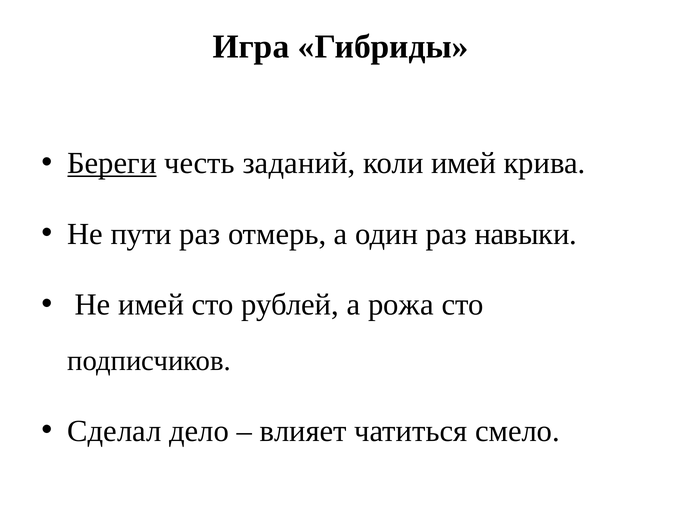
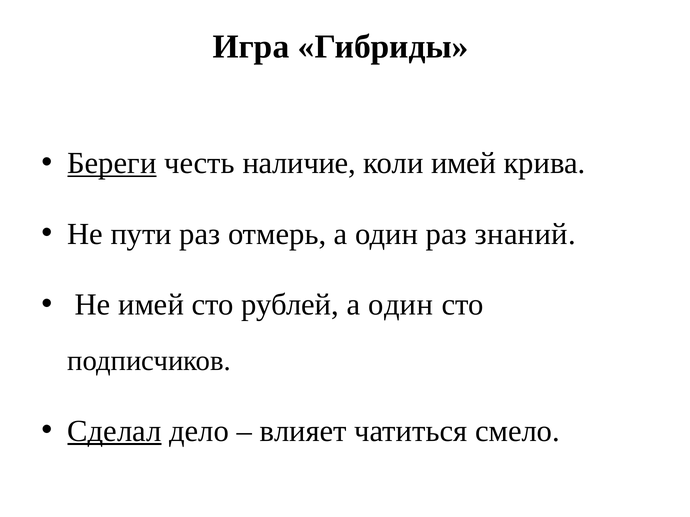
заданий: заданий -> наличие
навыки: навыки -> знаний
рублей а рожа: рожа -> один
Сделал underline: none -> present
